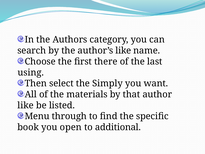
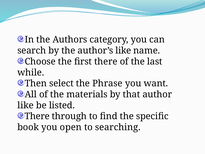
using: using -> while
Simply: Simply -> Phrase
Menu at (37, 116): Menu -> There
additional: additional -> searching
